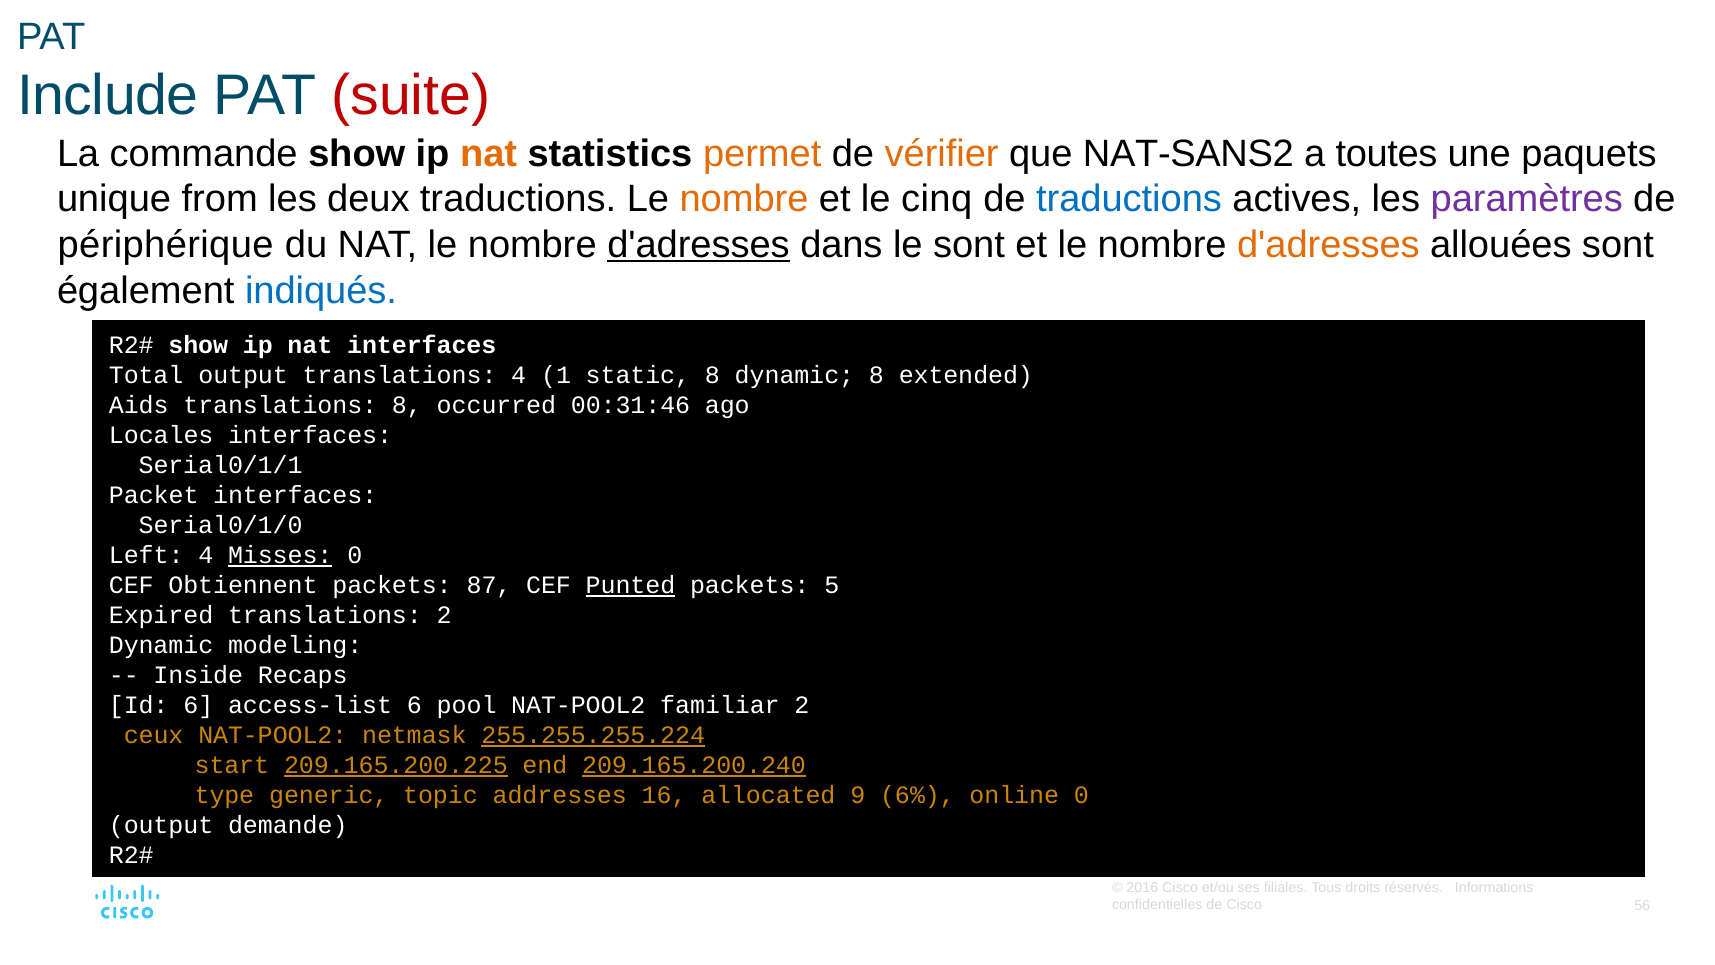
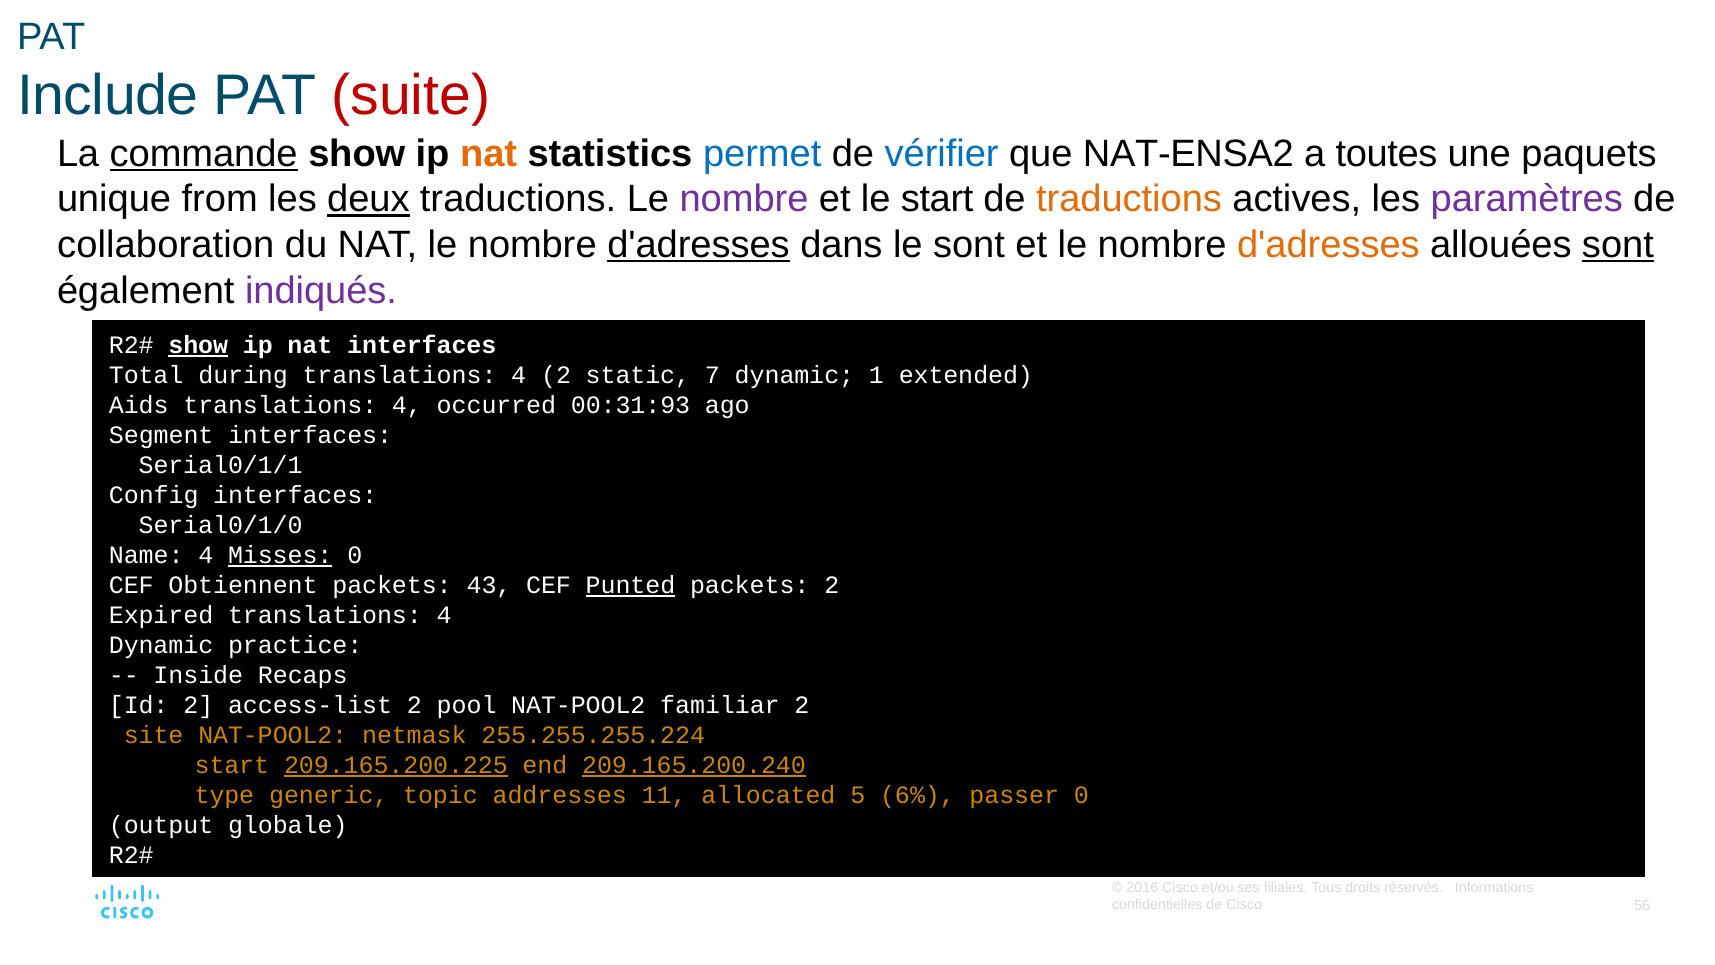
commande underline: none -> present
permet colour: orange -> blue
vérifier colour: orange -> blue
NAT-SANS2: NAT-SANS2 -> NAT-ENSA2
deux underline: none -> present
nombre at (744, 199) colour: orange -> purple
le cinq: cinq -> start
traductions at (1129, 199) colour: blue -> orange
périphérique: périphérique -> collaboration
sont at (1618, 245) underline: none -> present
indiqués colour: blue -> purple
show at (198, 345) underline: none -> present
Total output: output -> during
4 1: 1 -> 2
static 8: 8 -> 7
dynamic 8: 8 -> 1
8 at (407, 405): 8 -> 4
00:31:46: 00:31:46 -> 00:31:93
Locales: Locales -> Segment
Packet: Packet -> Config
Left: Left -> Name
87: 87 -> 43
packets 5: 5 -> 2
Expired translations 2: 2 -> 4
modeling: modeling -> practice
Id 6: 6 -> 2
access-list 6: 6 -> 2
ceux: ceux -> site
255.255.255.224 underline: present -> none
16: 16 -> 11
9: 9 -> 5
online: online -> passer
demande: demande -> globale
